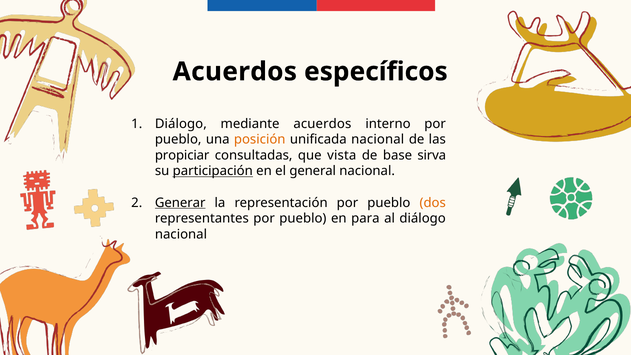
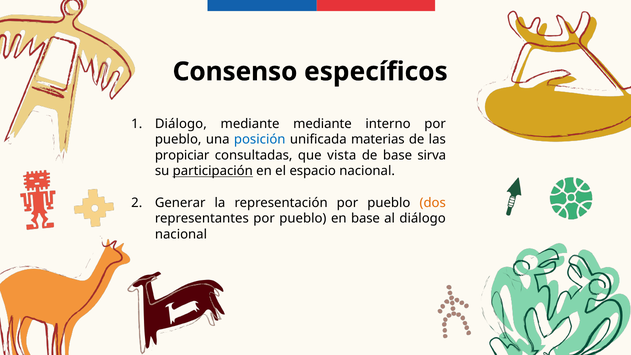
Acuerdos at (235, 72): Acuerdos -> Consenso
mediante acuerdos: acuerdos -> mediante
posición colour: orange -> blue
unificada nacional: nacional -> materias
general: general -> espacio
Generar underline: present -> none
en para: para -> base
